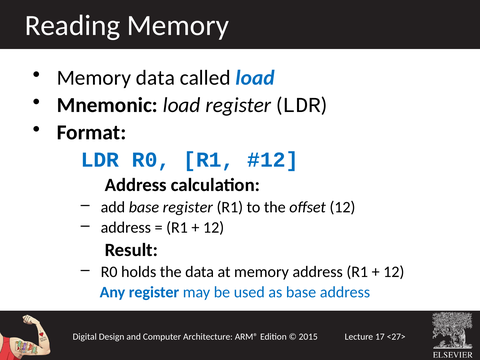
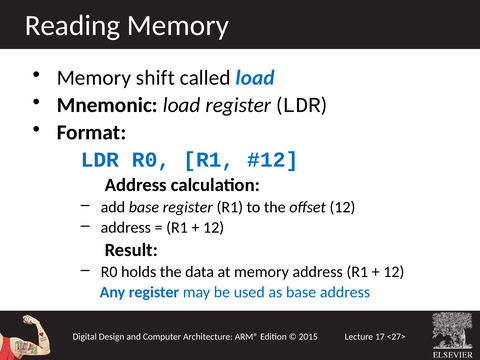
Memory data: data -> shift
